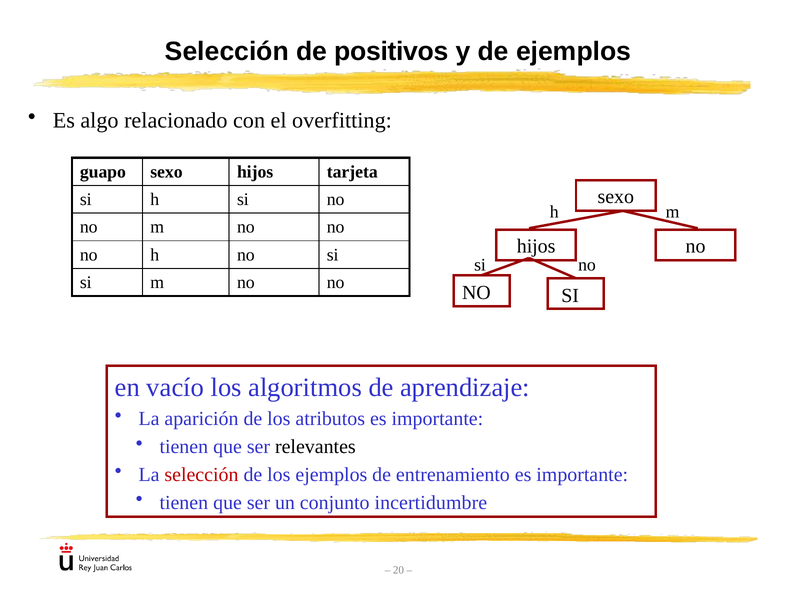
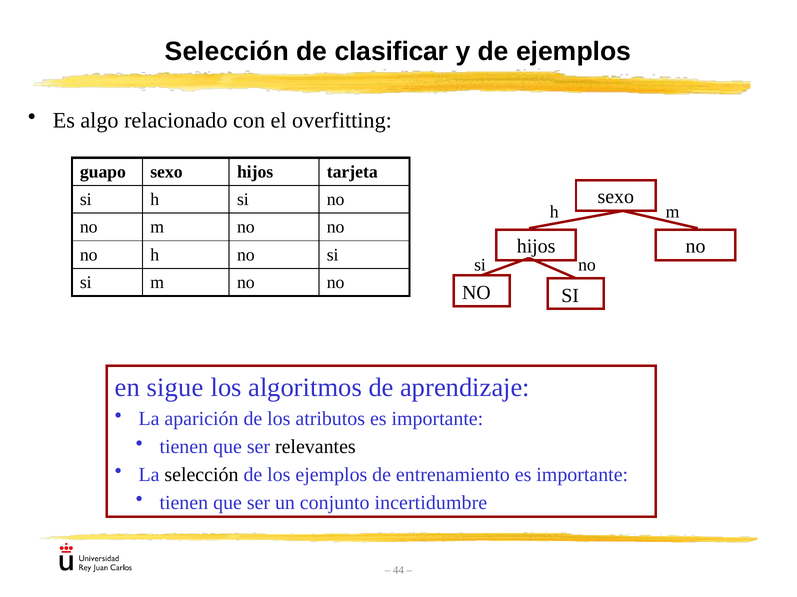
positivos: positivos -> clasificar
vacío: vacío -> sigue
selección at (201, 475) colour: red -> black
20: 20 -> 44
